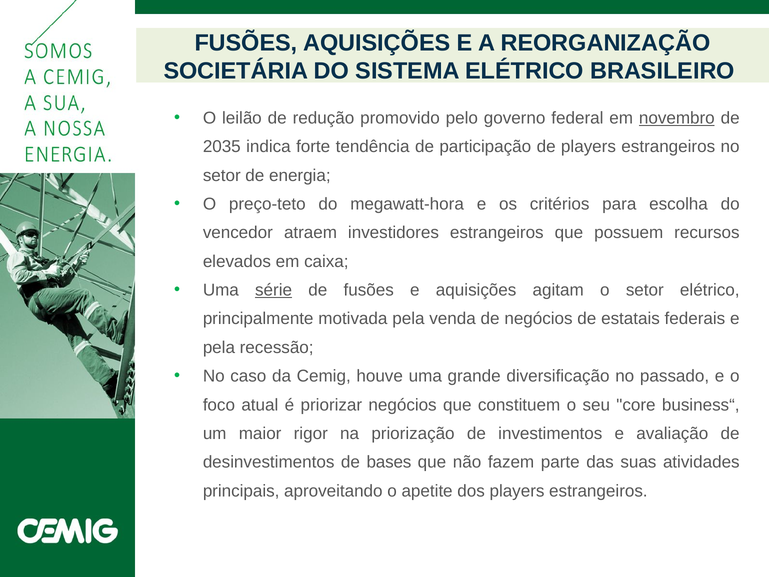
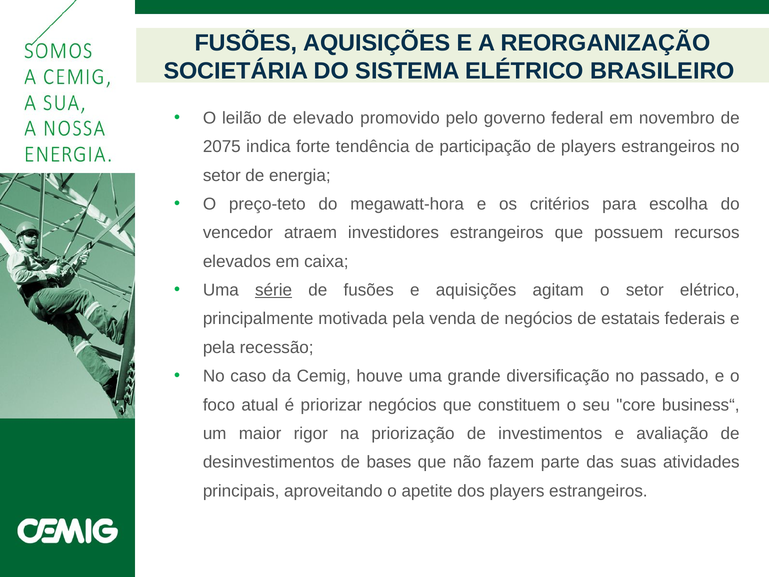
redução: redução -> elevado
novembro underline: present -> none
2035: 2035 -> 2075
